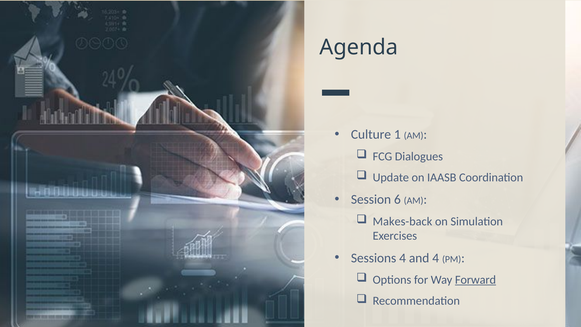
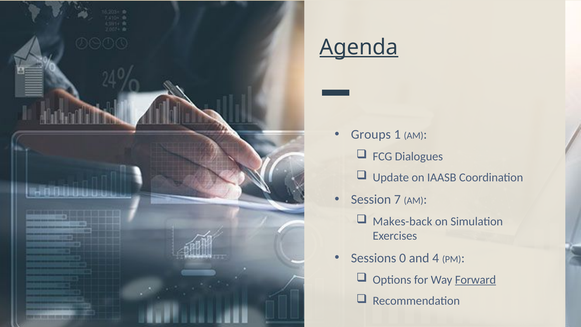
Agenda underline: none -> present
Culture: Culture -> Groups
6: 6 -> 7
Sessions 4: 4 -> 0
